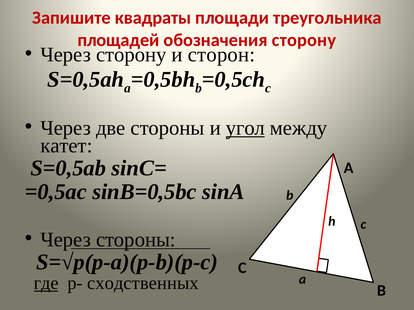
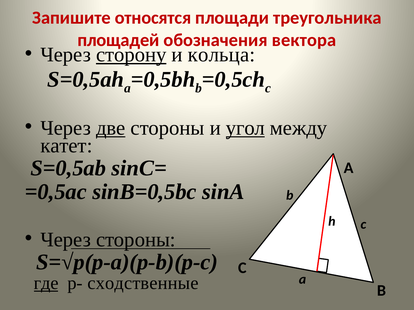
квадраты: квадраты -> относятся
обозначения сторону: сторону -> вектора
сторону at (131, 55) underline: none -> present
сторон: сторон -> кольца
две underline: none -> present
сходственных: сходственных -> сходственные
